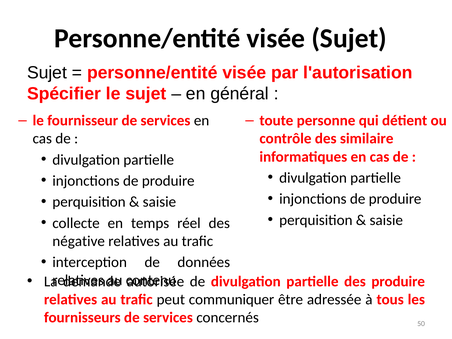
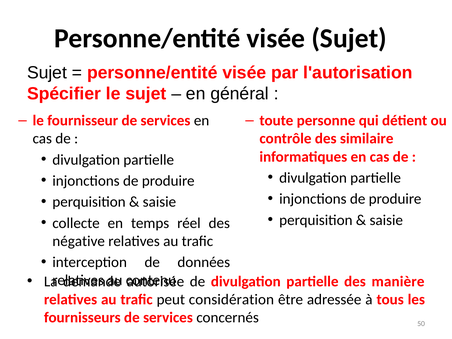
des produire: produire -> manière
communiquer: communiquer -> considération
